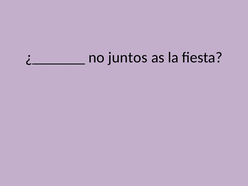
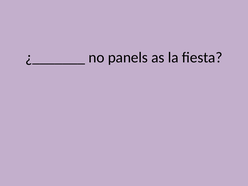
juntos: juntos -> panels
